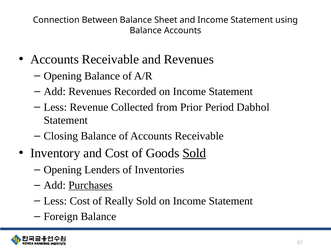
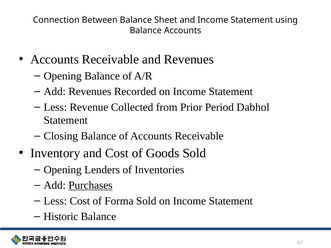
Sold at (194, 153) underline: present -> none
Really: Really -> Forma
Foreign: Foreign -> Historic
